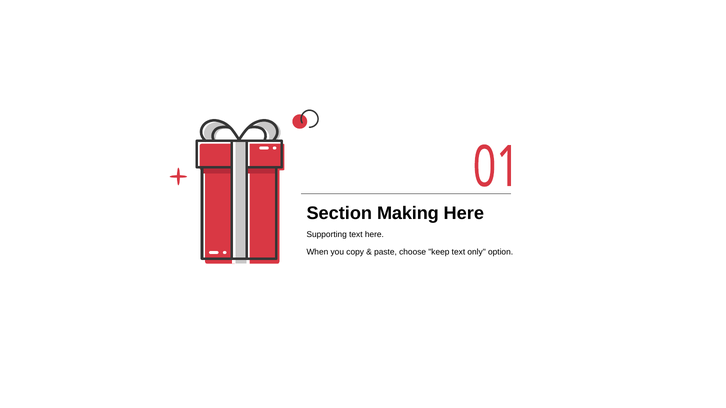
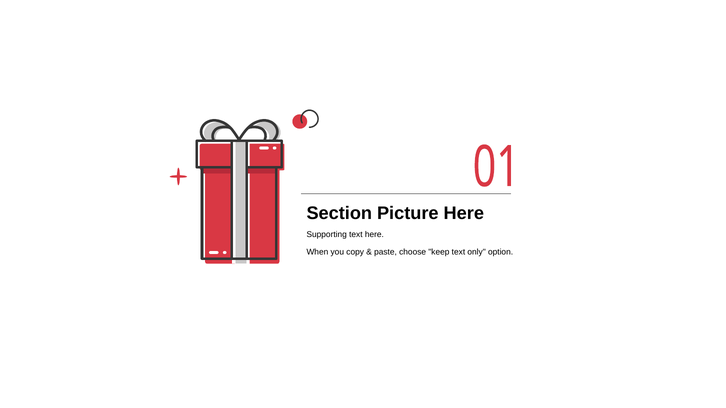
Making: Making -> Picture
